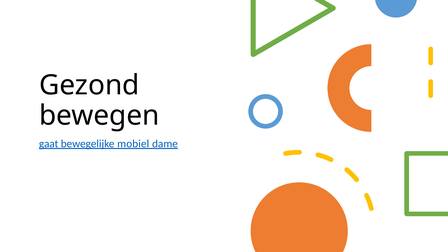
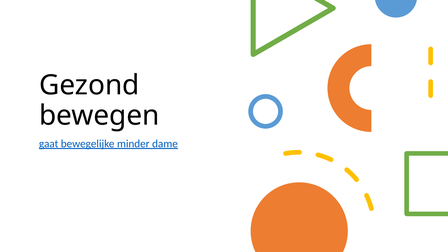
mobiel: mobiel -> minder
